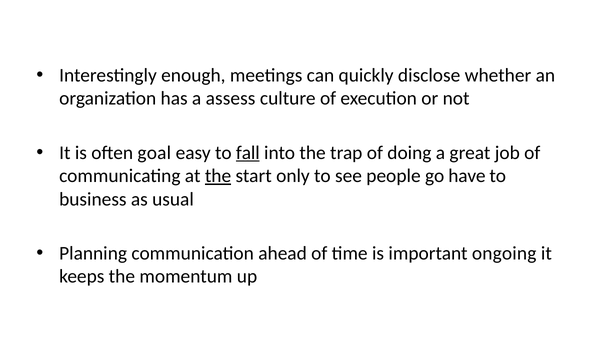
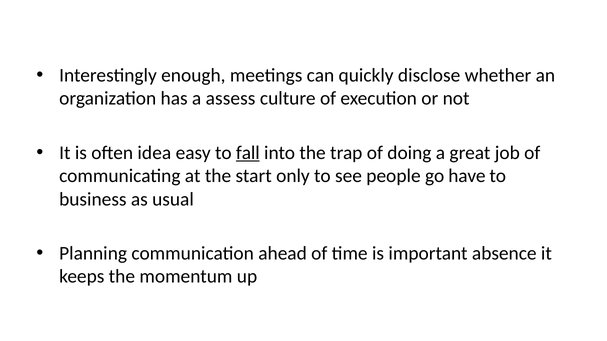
goal: goal -> idea
the at (218, 176) underline: present -> none
ongoing: ongoing -> absence
